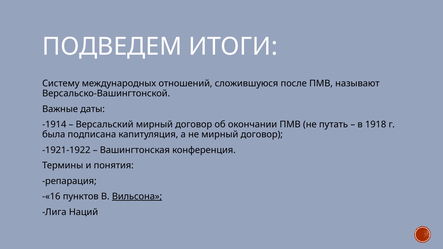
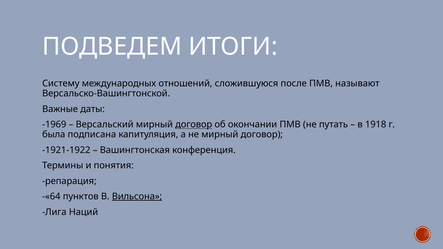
-1914: -1914 -> -1969
договор at (194, 125) underline: none -> present
-«16: -«16 -> -«64
